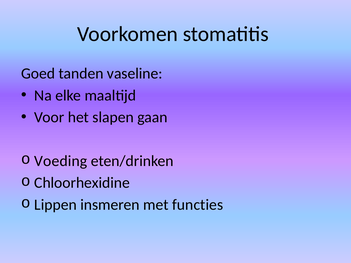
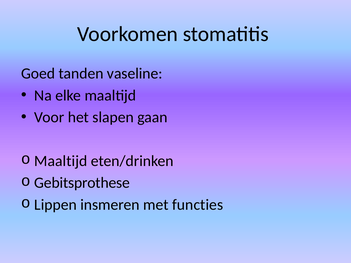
Voeding at (61, 161): Voeding -> Maaltijd
Chloorhexidine: Chloorhexidine -> Gebitsprothese
